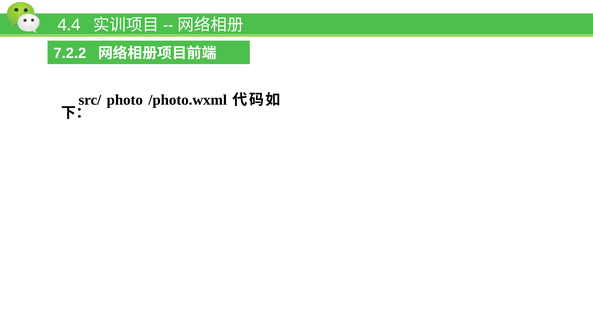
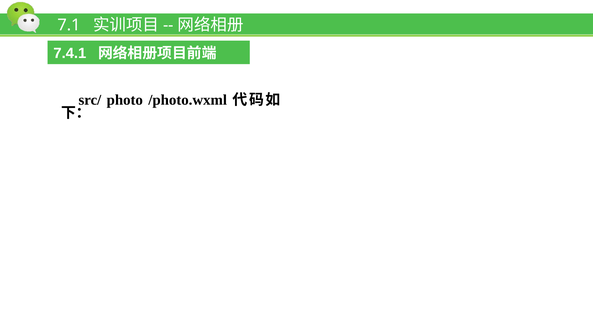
4.4: 4.4 -> 7.1
7.2.2: 7.2.2 -> 7.4.1
